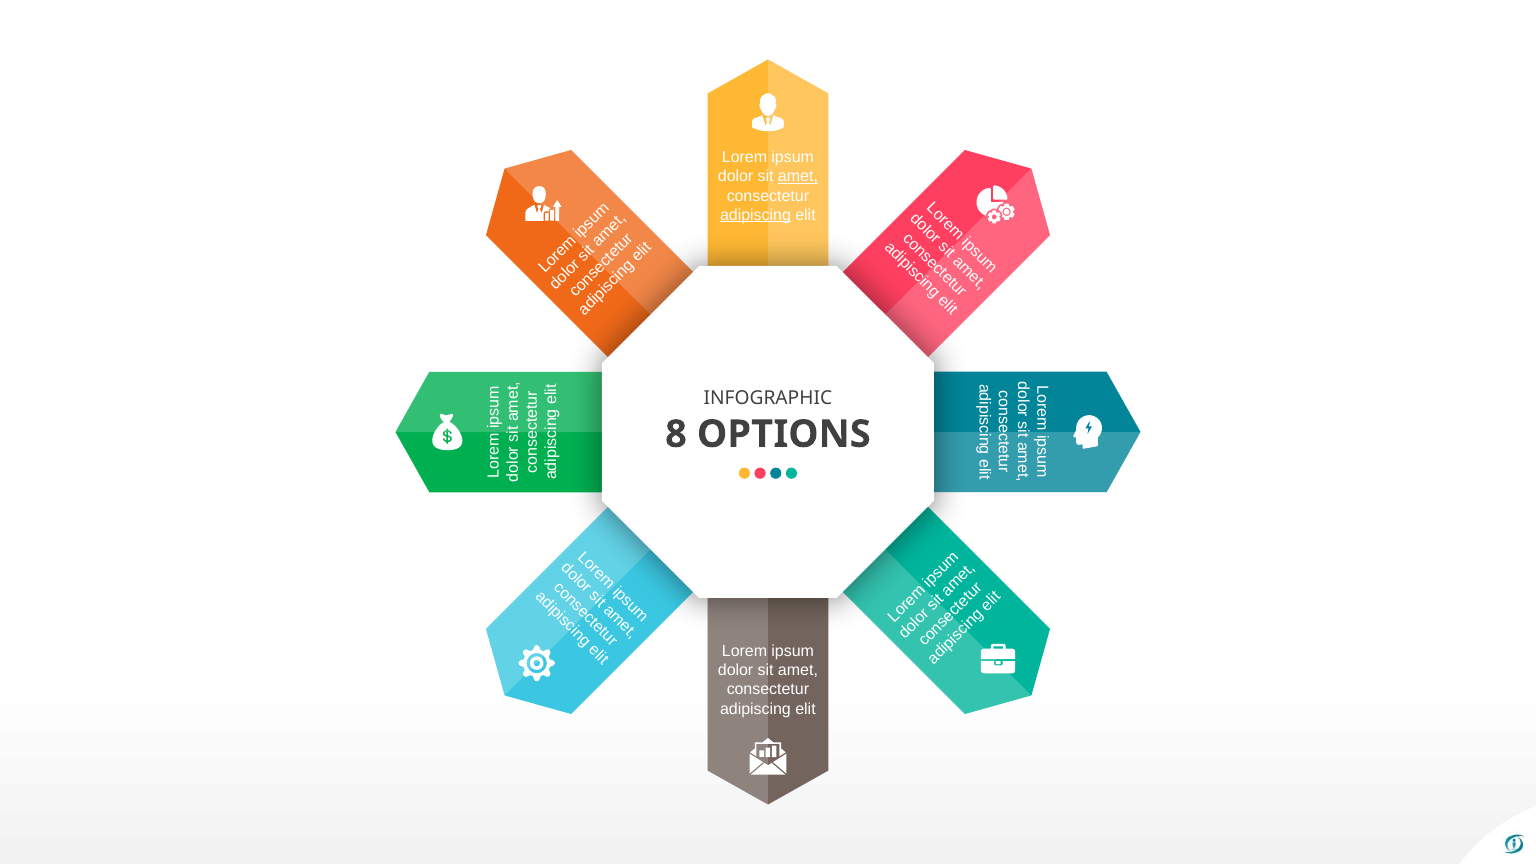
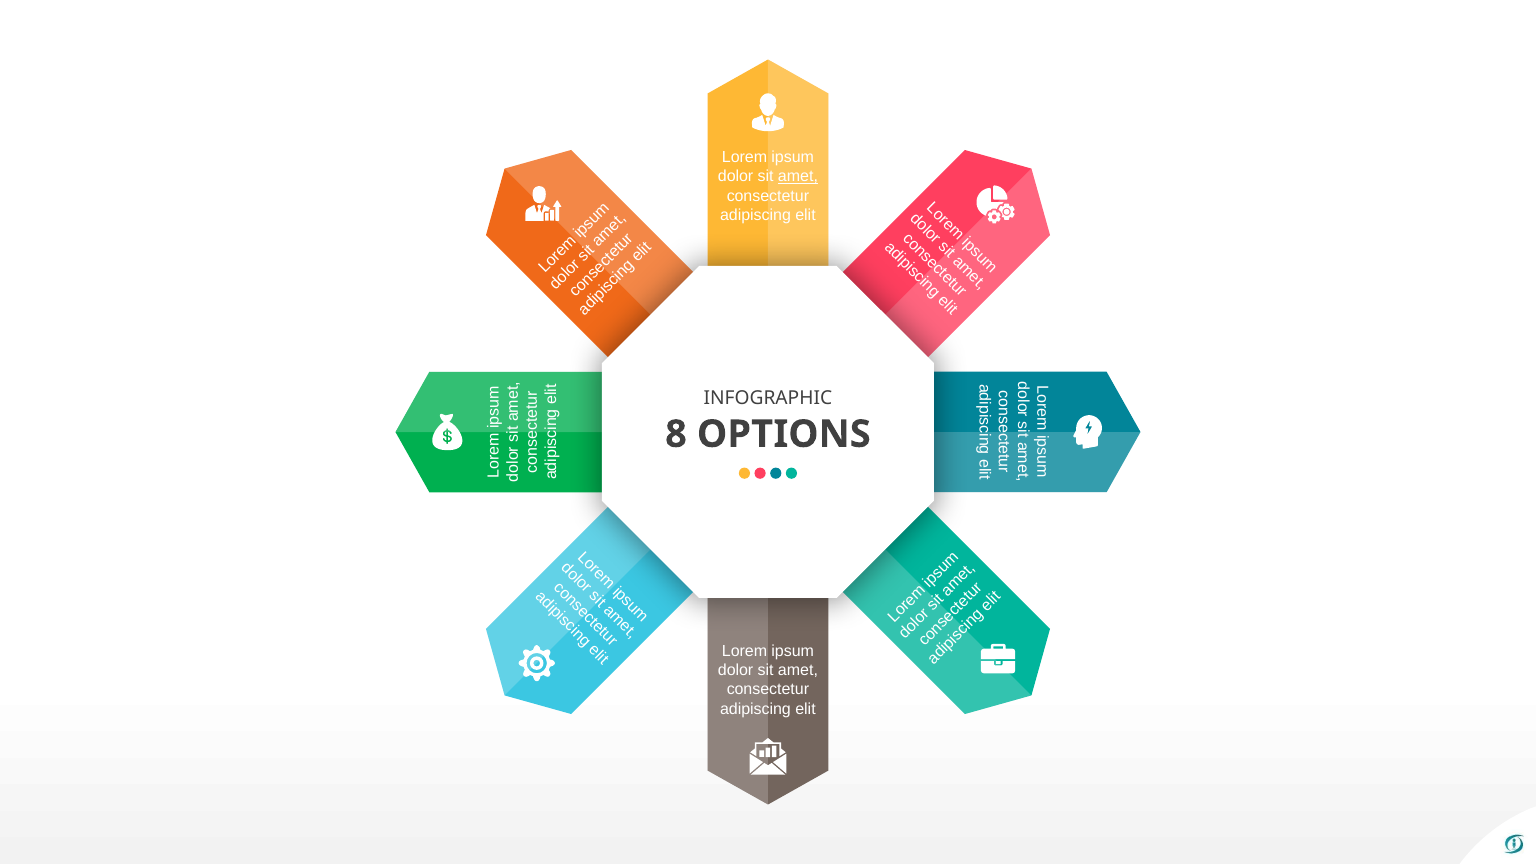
adipiscing at (756, 215) underline: present -> none
